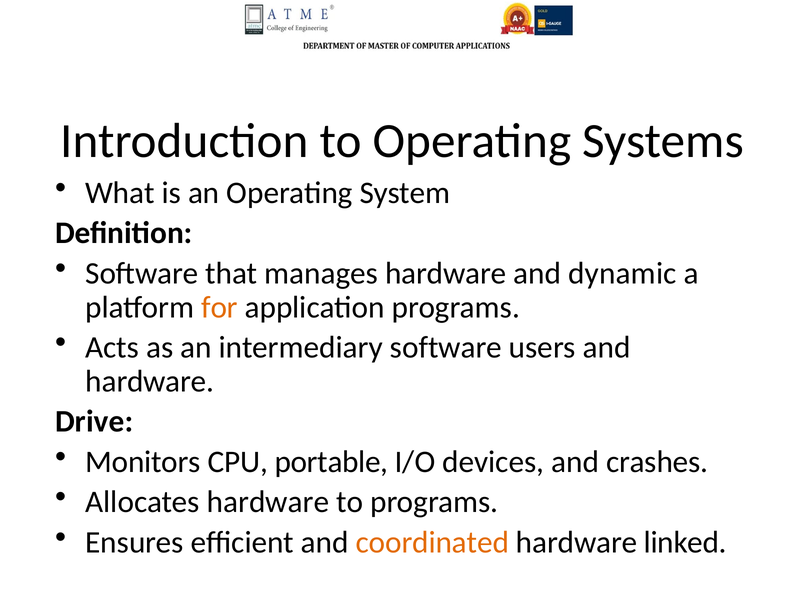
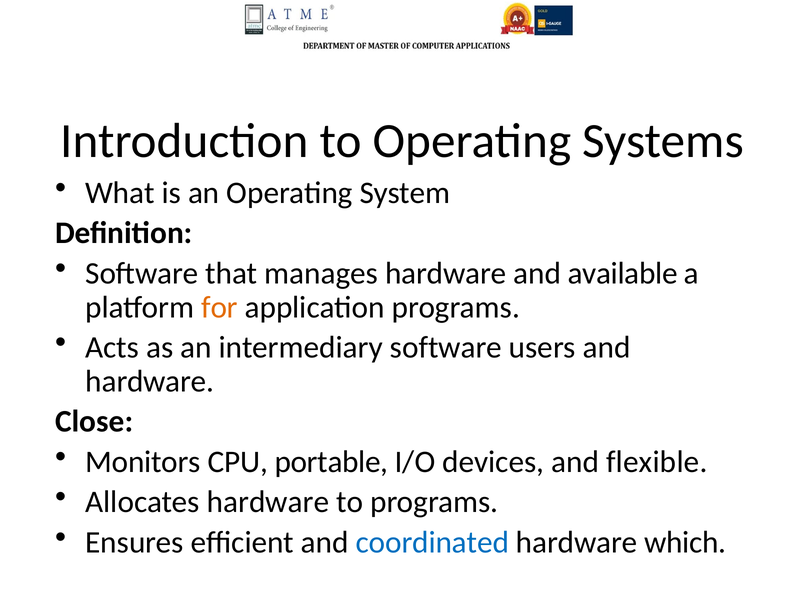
dynamic: dynamic -> available
Drive: Drive -> Close
crashes: crashes -> flexible
coordinated colour: orange -> blue
linked: linked -> which
